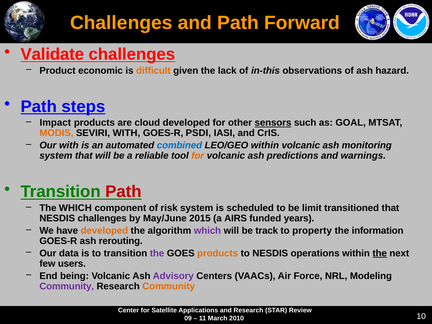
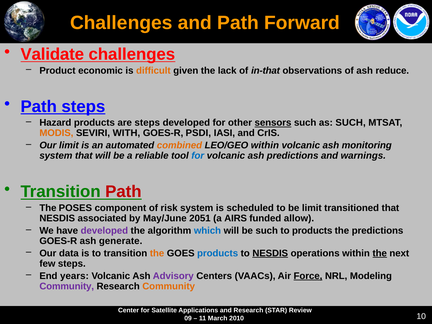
in-this: in-this -> in-that
hazard: hazard -> reduce
Impact: Impact -> Hazard
are cloud: cloud -> steps
as GOAL: GOAL -> SUCH
Our with: with -> limit
combined colour: blue -> orange
for at (198, 156) colour: orange -> blue
The WHICH: WHICH -> POSES
NESDIS challenges: challenges -> associated
2015: 2015 -> 2051
years: years -> allow
developed at (104, 231) colour: orange -> purple
which at (207, 231) colour: purple -> blue
be track: track -> such
to property: property -> products
the information: information -> predictions
rerouting: rerouting -> generate
the at (157, 253) colour: purple -> orange
products at (218, 253) colour: orange -> blue
NESDIS at (270, 253) underline: none -> present
few users: users -> steps
being: being -> years
Force underline: none -> present
